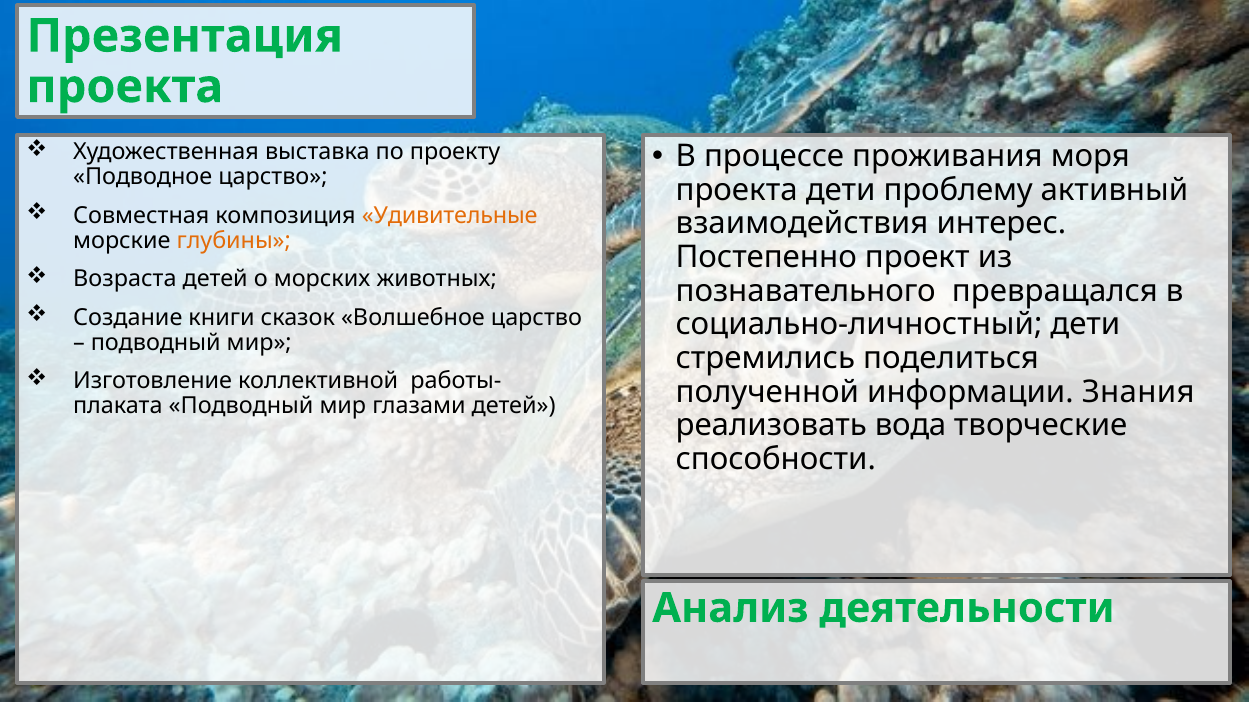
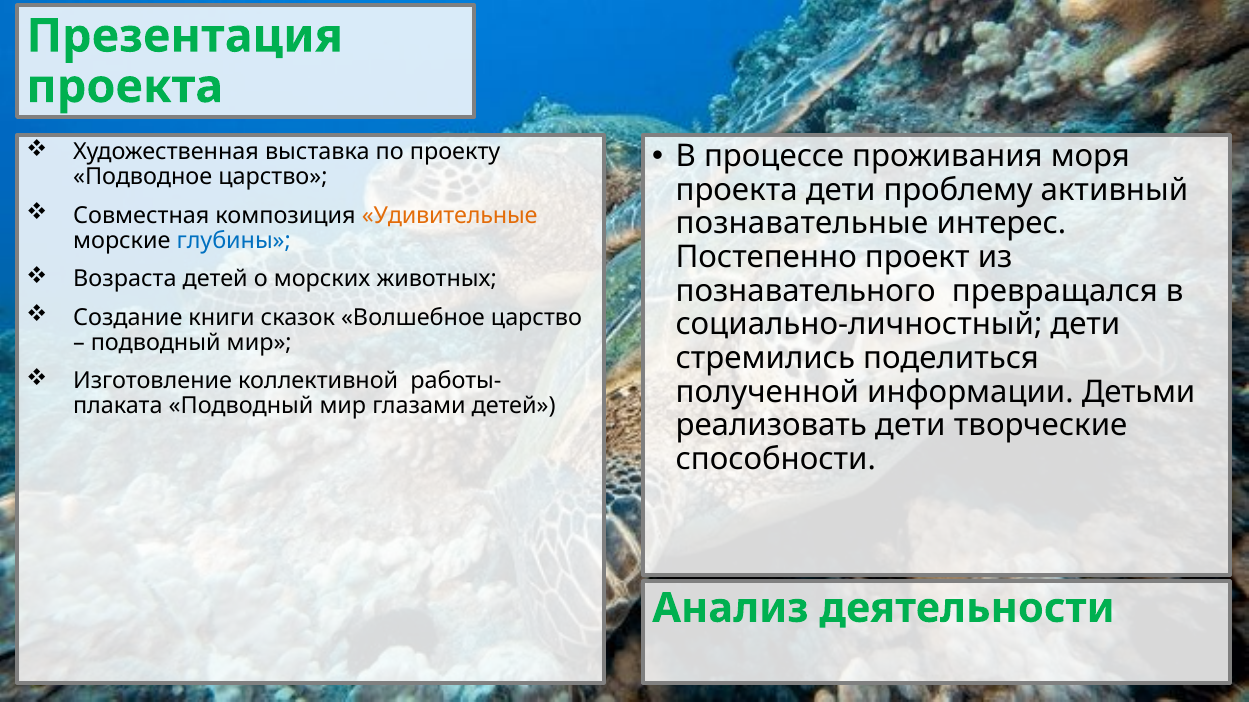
взаимодействия: взаимодействия -> познавательные
глубины colour: orange -> blue
Знания: Знания -> Детьми
реализовать вода: вода -> дети
